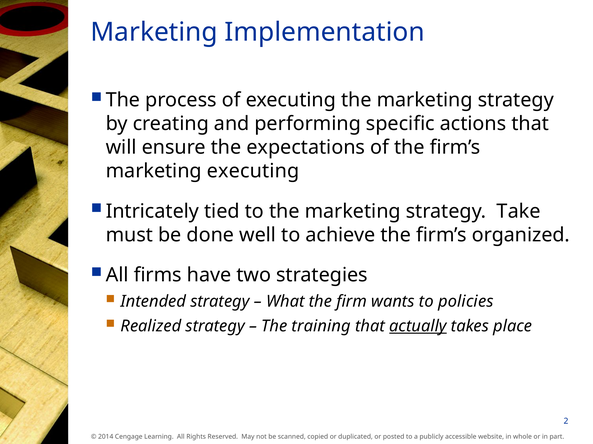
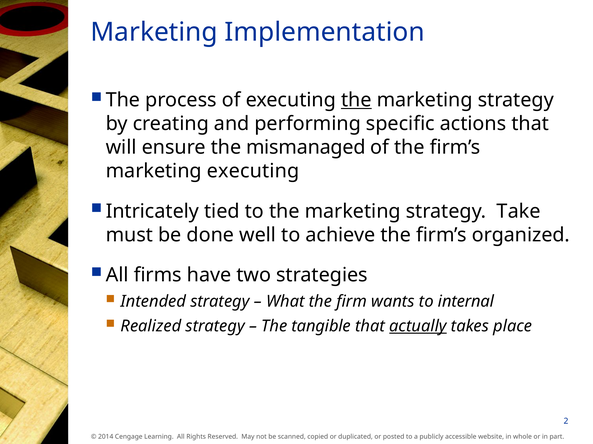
the at (356, 100) underline: none -> present
expectations: expectations -> mismanaged
policies: policies -> internal
training: training -> tangible
